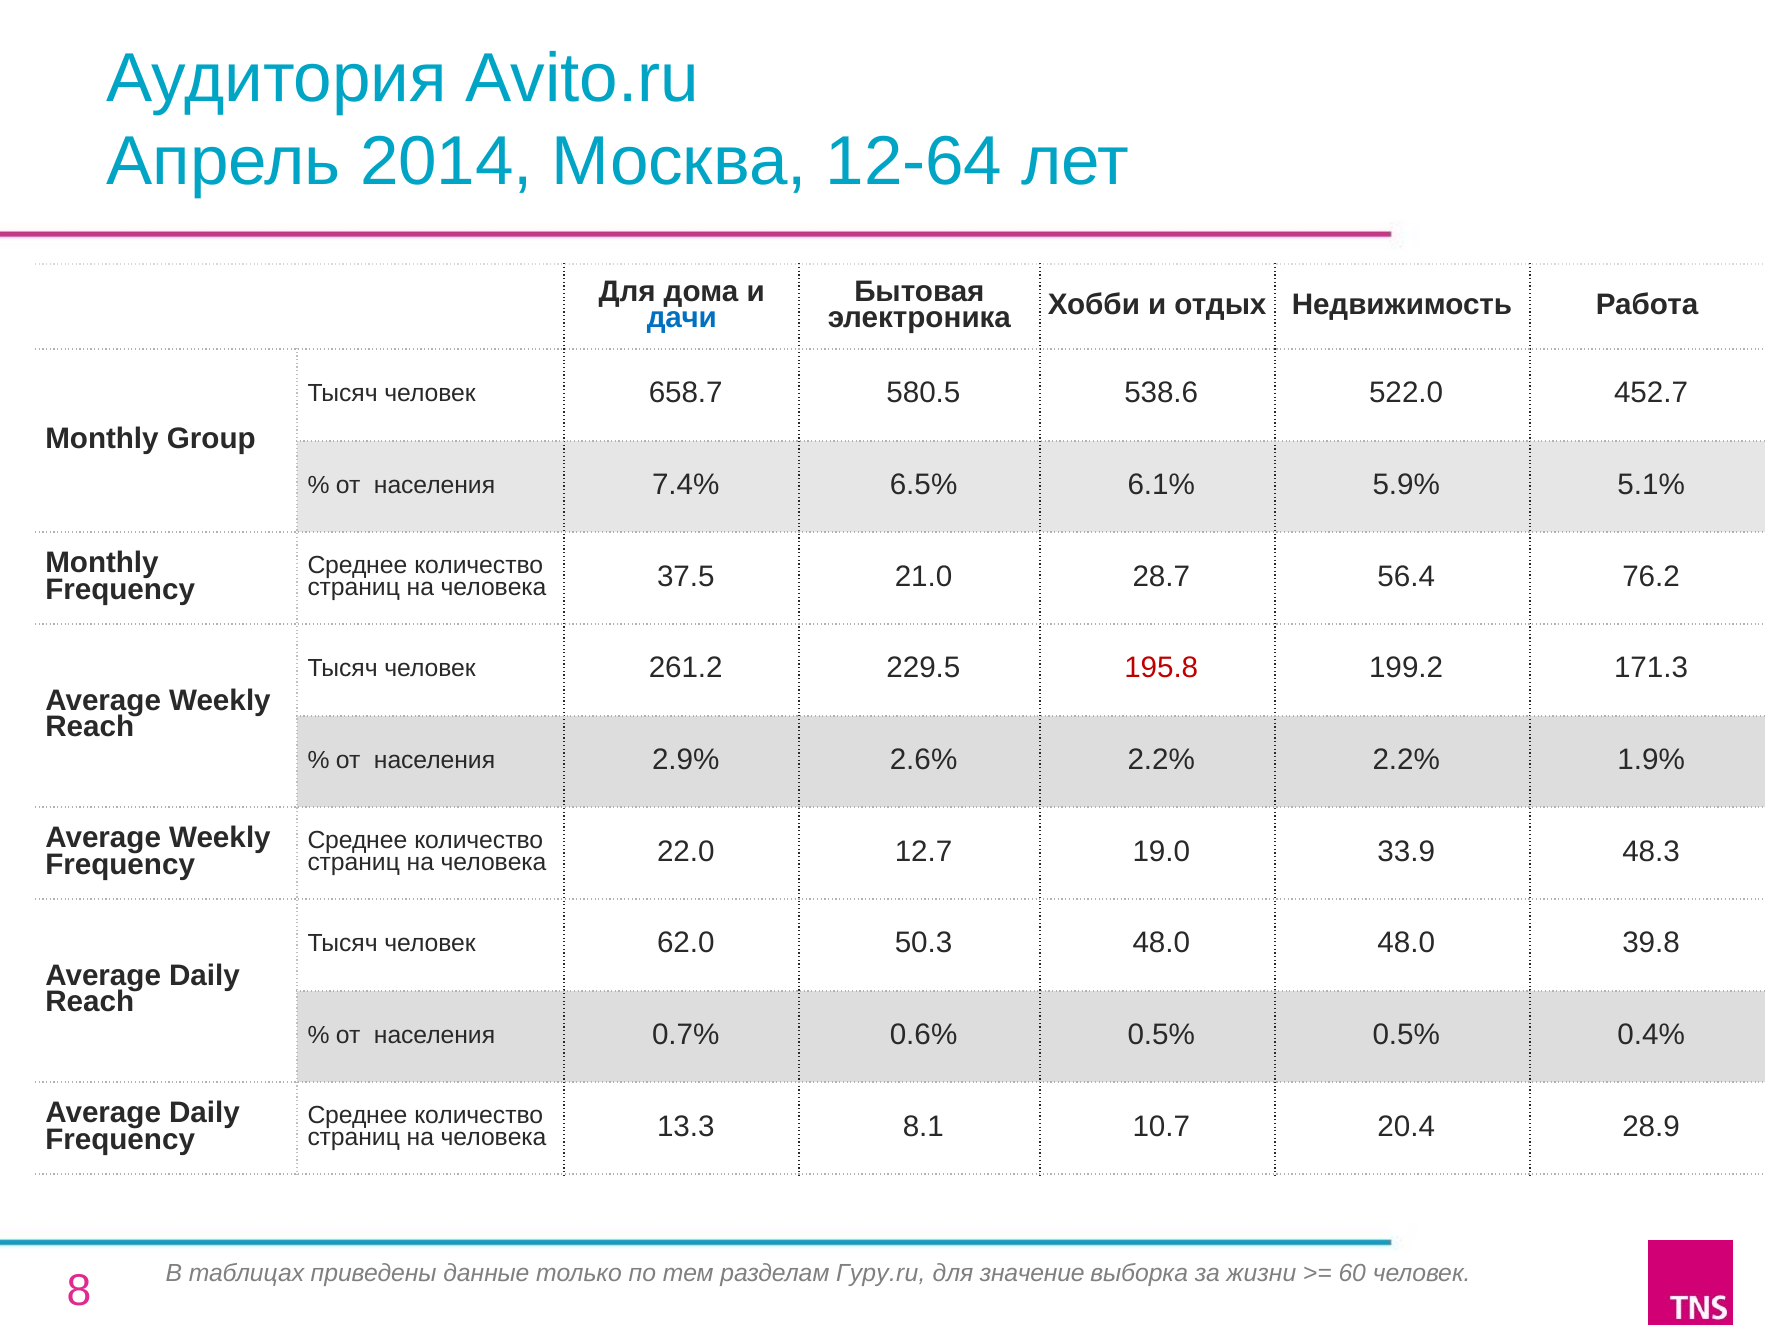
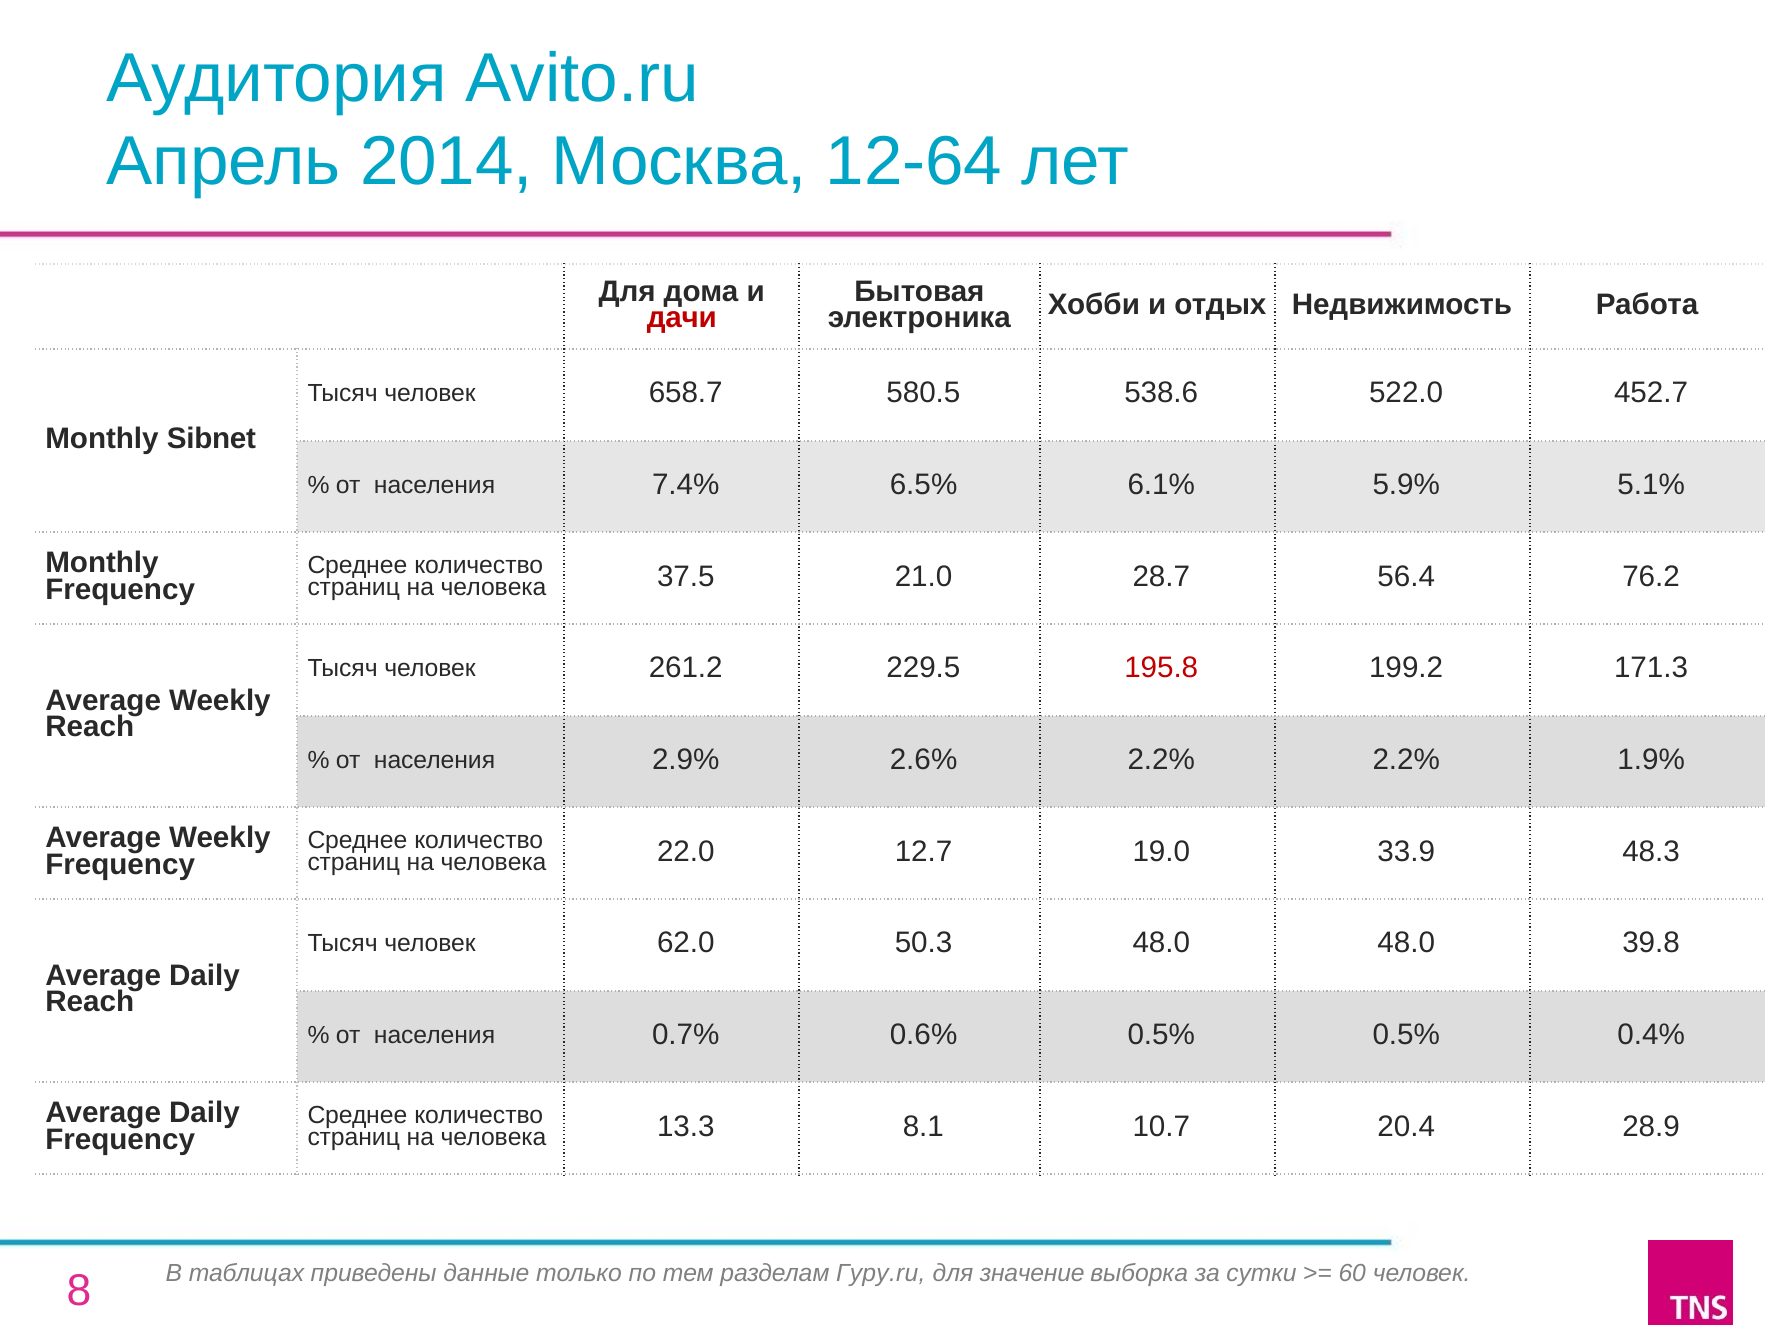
дачи colour: blue -> red
Group: Group -> Sibnet
жизни: жизни -> сутки
